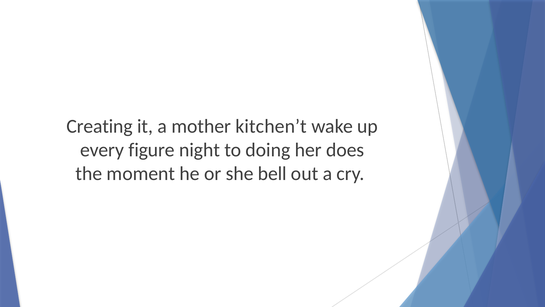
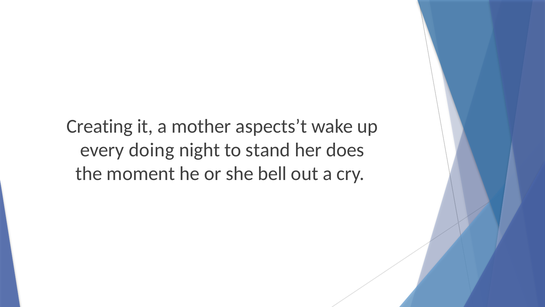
kitchen’t: kitchen’t -> aspects’t
figure: figure -> doing
doing: doing -> stand
